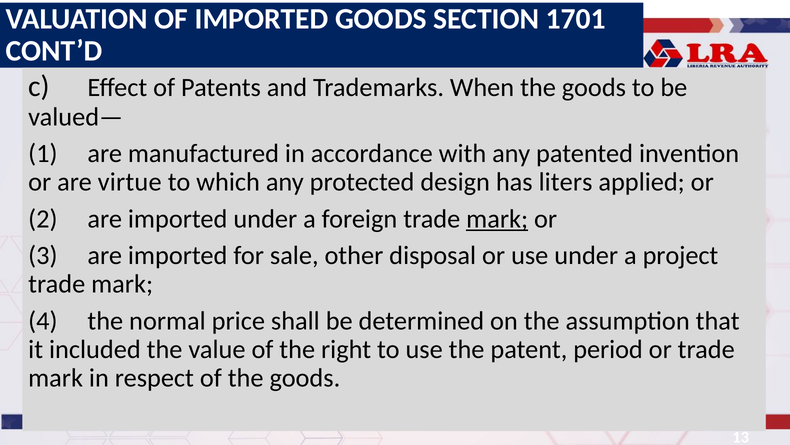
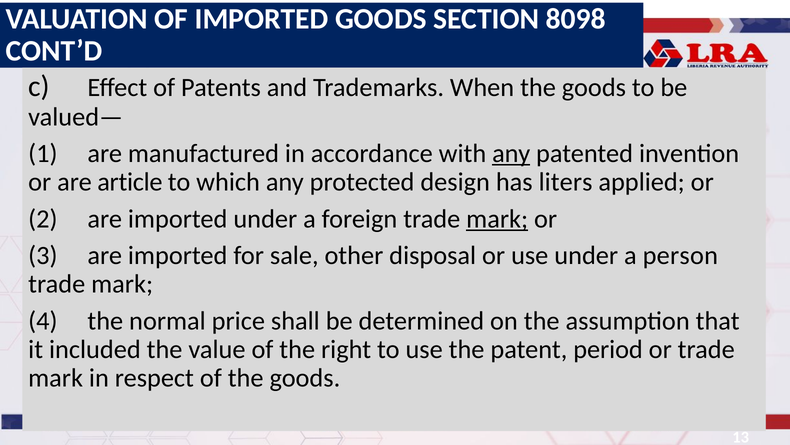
1701: 1701 -> 8098
any at (511, 153) underline: none -> present
virtue: virtue -> article
project: project -> person
